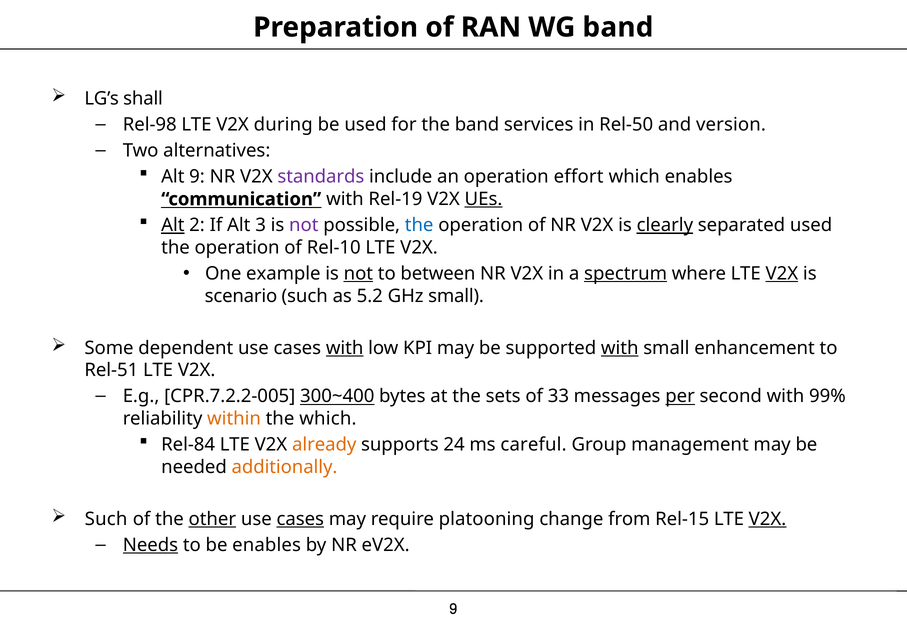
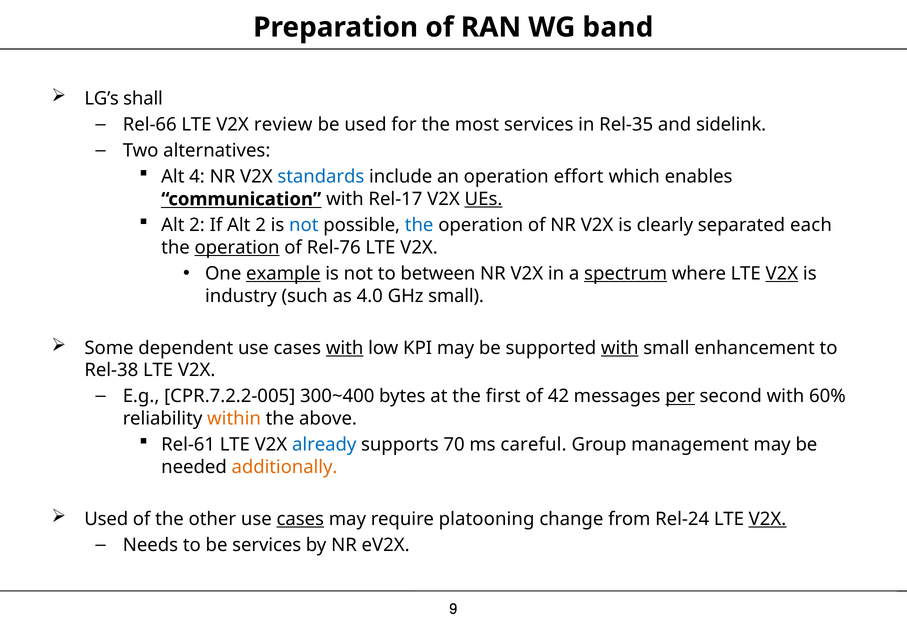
Rel-98: Rel-98 -> Rel-66
during: during -> review
the band: band -> most
Rel-50: Rel-50 -> Rel-35
version: version -> sidelink
Alt 9: 9 -> 4
standards colour: purple -> blue
Rel-19: Rel-19 -> Rel-17
Alt at (173, 225) underline: present -> none
If Alt 3: 3 -> 2
not at (304, 225) colour: purple -> blue
clearly underline: present -> none
separated used: used -> each
operation at (237, 248) underline: none -> present
Rel-10: Rel-10 -> Rel-76
example underline: none -> present
not at (358, 274) underline: present -> none
scenario: scenario -> industry
5.2: 5.2 -> 4.0
Rel-51: Rel-51 -> Rel-38
300~400 underline: present -> none
sets: sets -> first
33: 33 -> 42
99%: 99% -> 60%
the which: which -> above
Rel-84: Rel-84 -> Rel-61
already colour: orange -> blue
24: 24 -> 70
Such at (106, 519): Such -> Used
other underline: present -> none
Rel-15: Rel-15 -> Rel-24
Needs underline: present -> none
be enables: enables -> services
